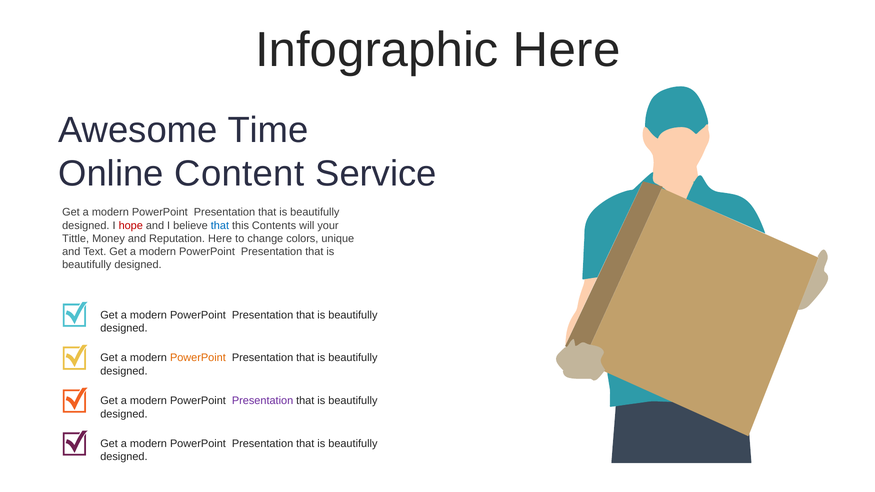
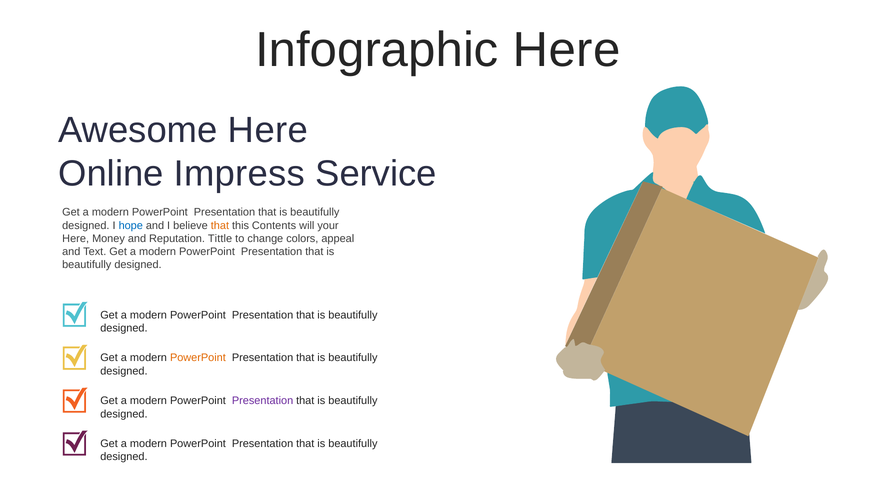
Awesome Time: Time -> Here
Content: Content -> Impress
hope colour: red -> blue
that at (220, 226) colour: blue -> orange
Tittle at (76, 239): Tittle -> Here
Reputation Here: Here -> Tittle
unique: unique -> appeal
